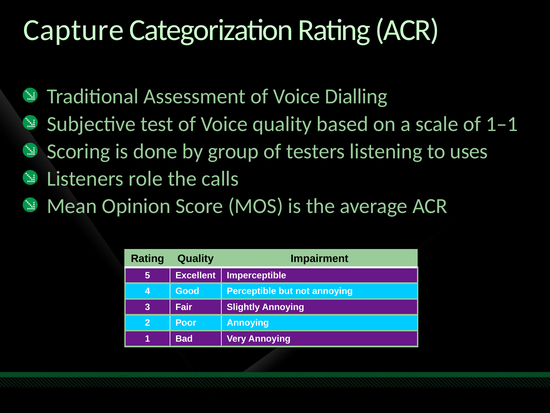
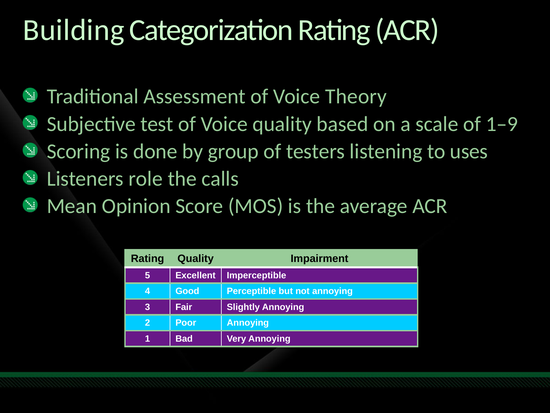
Capture: Capture -> Building
Dialling: Dialling -> Theory
1–1: 1–1 -> 1–9
